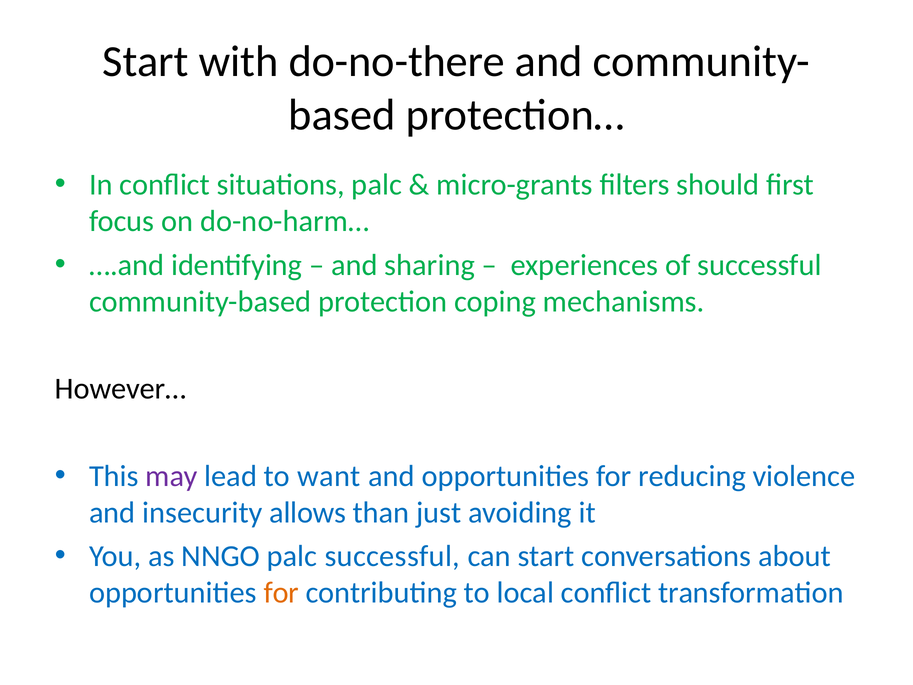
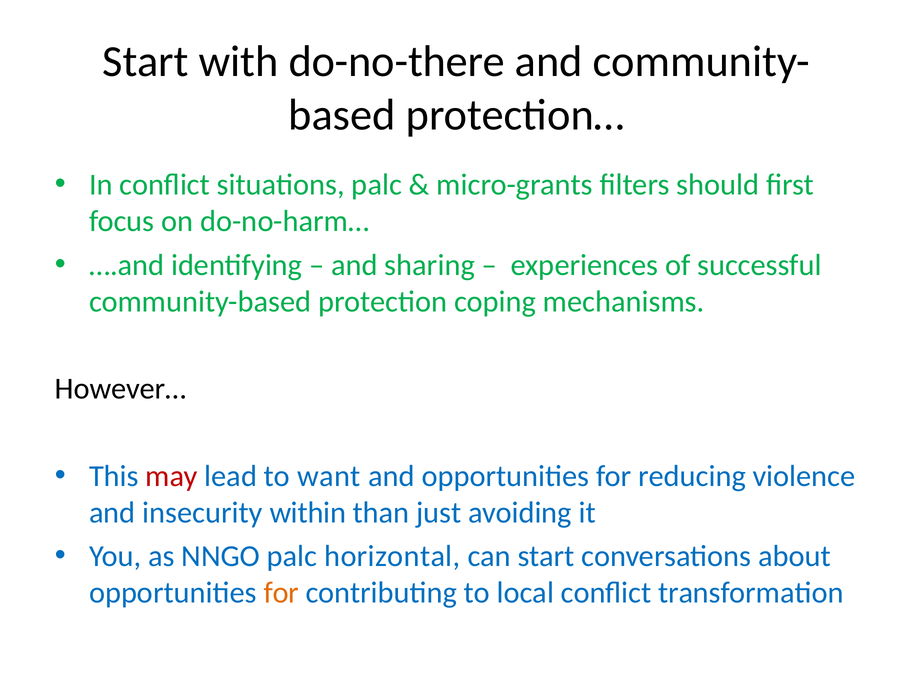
may colour: purple -> red
allows: allows -> within
palc successful: successful -> horizontal
